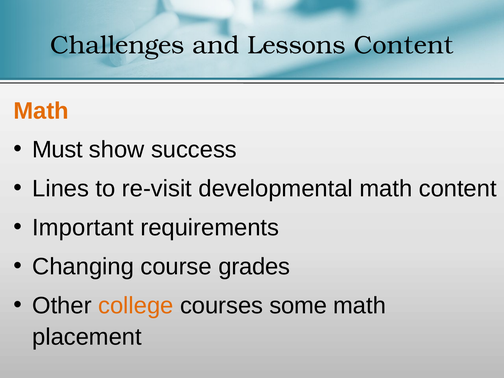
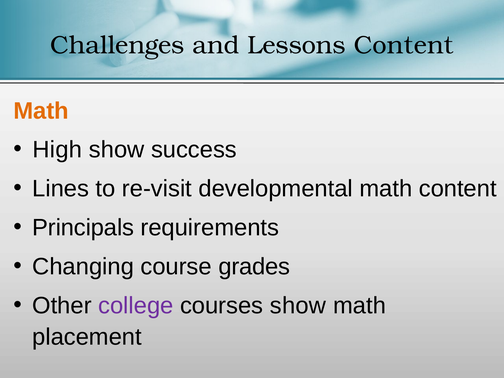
Must: Must -> High
Important: Important -> Principals
college colour: orange -> purple
courses some: some -> show
